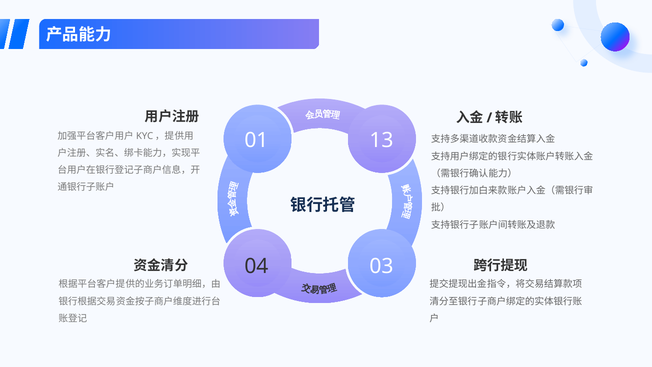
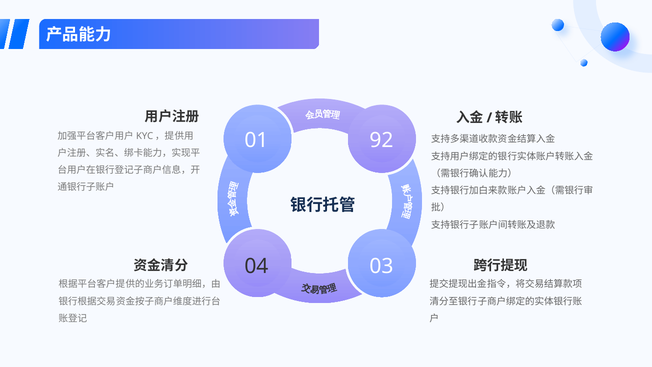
13: 13 -> 92
